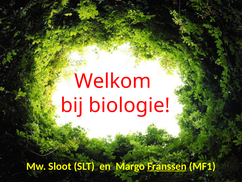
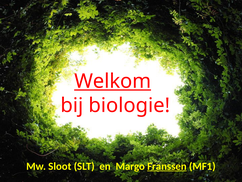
Welkom underline: none -> present
